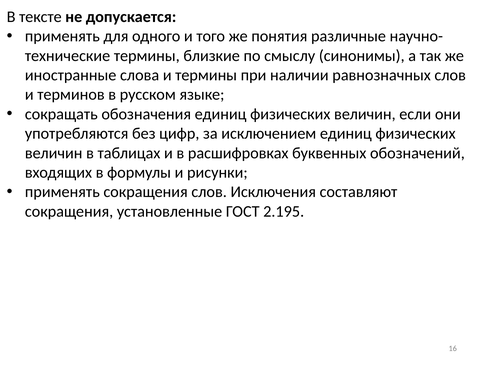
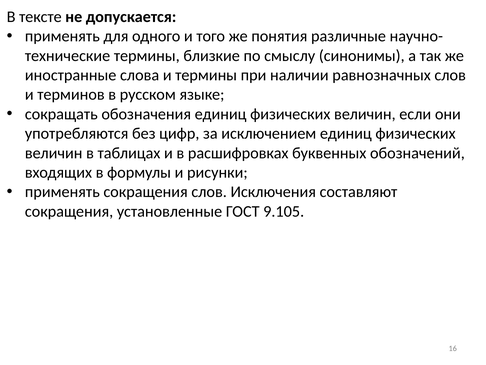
2.195: 2.195 -> 9.105
